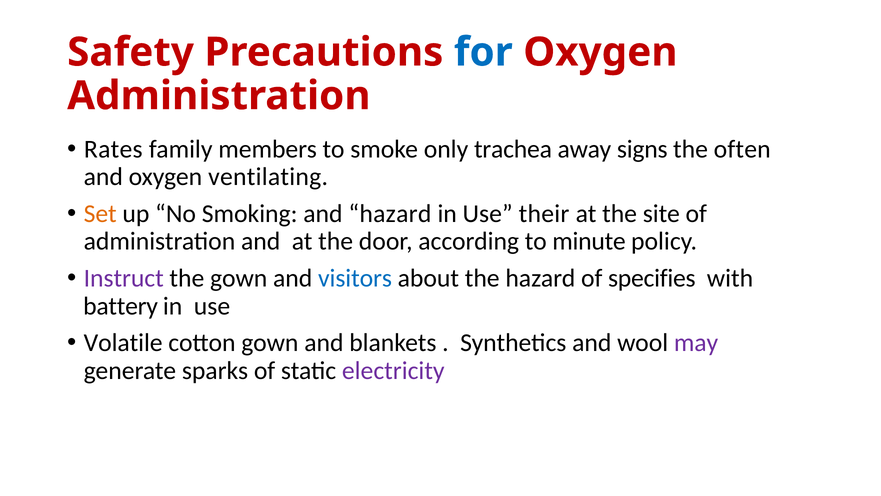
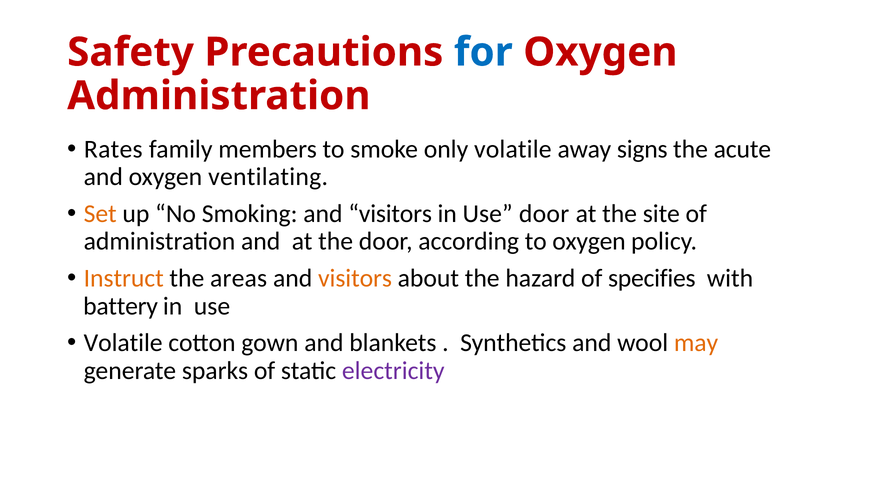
only trachea: trachea -> volatile
often: often -> acute
Smoking and hazard: hazard -> visitors
Use their: their -> door
to minute: minute -> oxygen
Instruct colour: purple -> orange
the gown: gown -> areas
visitors at (355, 278) colour: blue -> orange
may colour: purple -> orange
